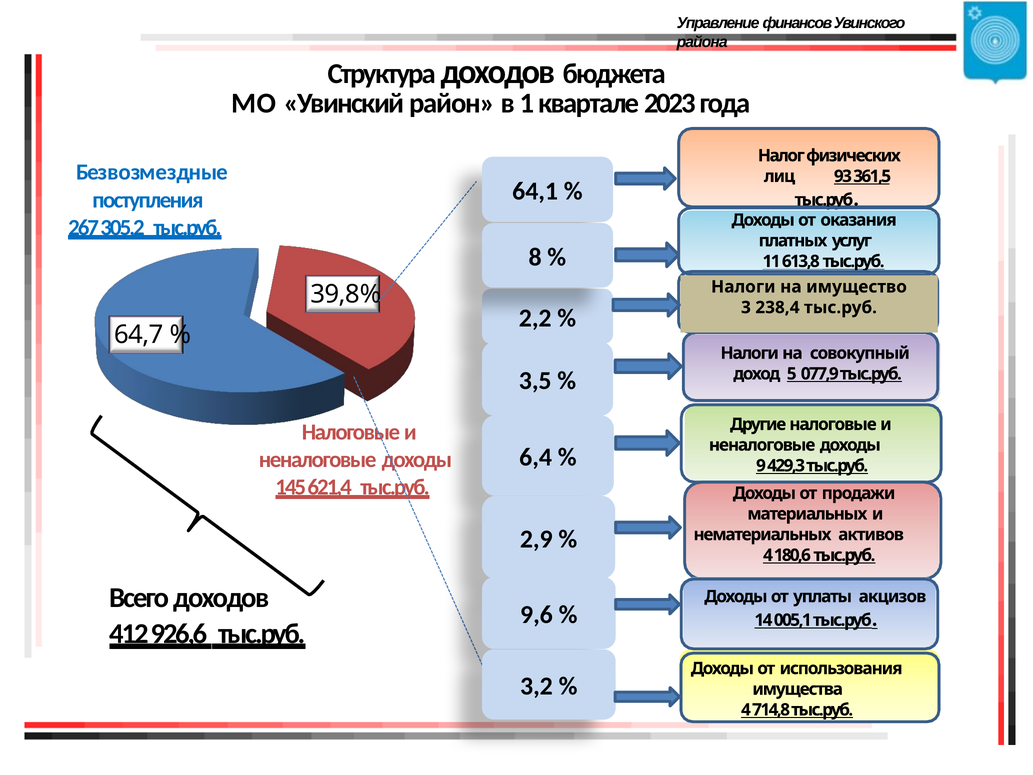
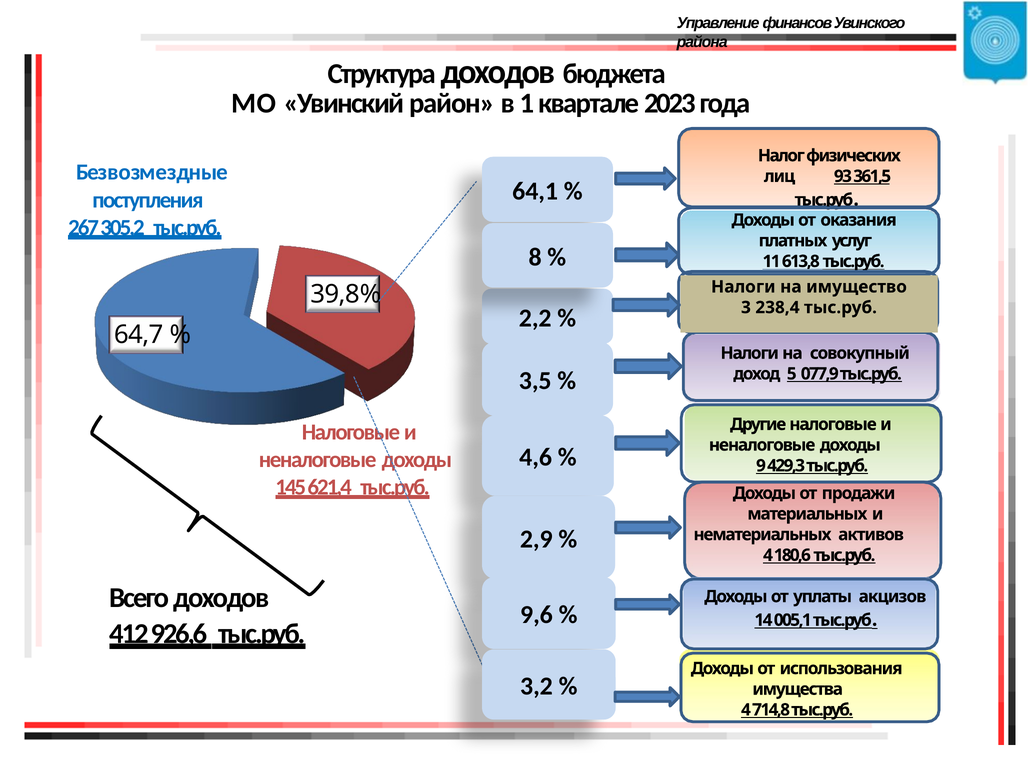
6,4: 6,4 -> 4,6
